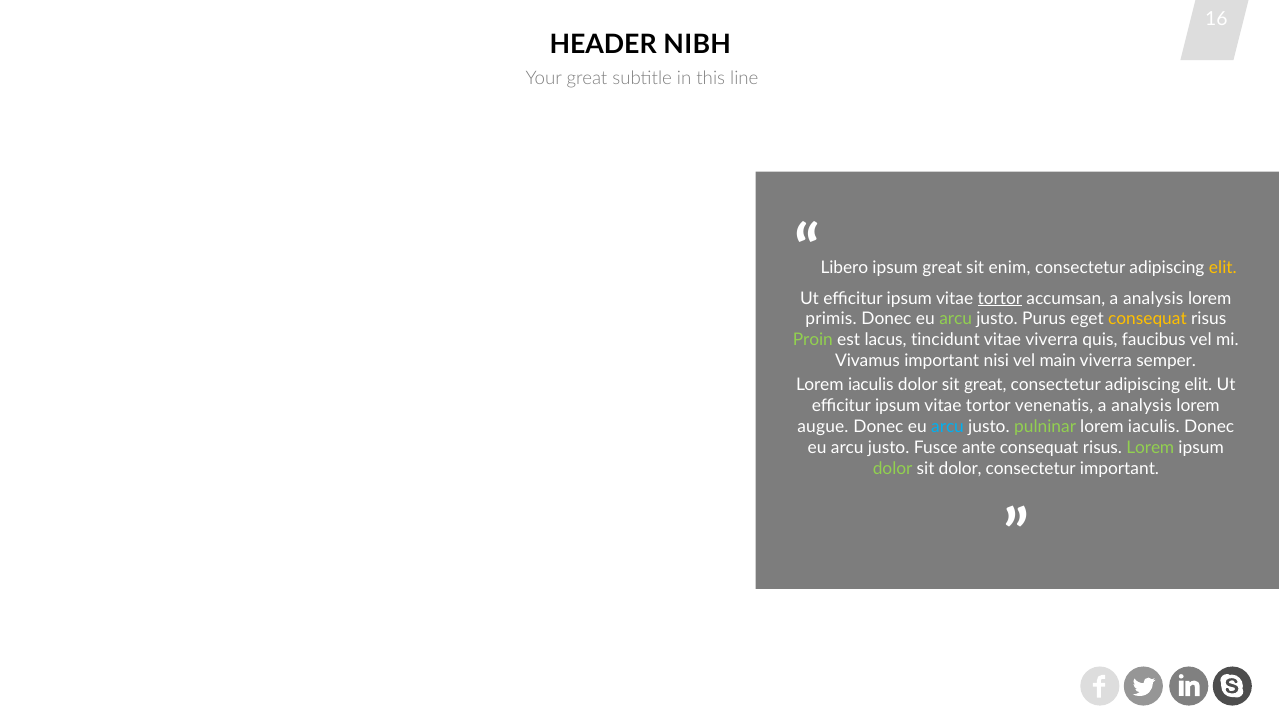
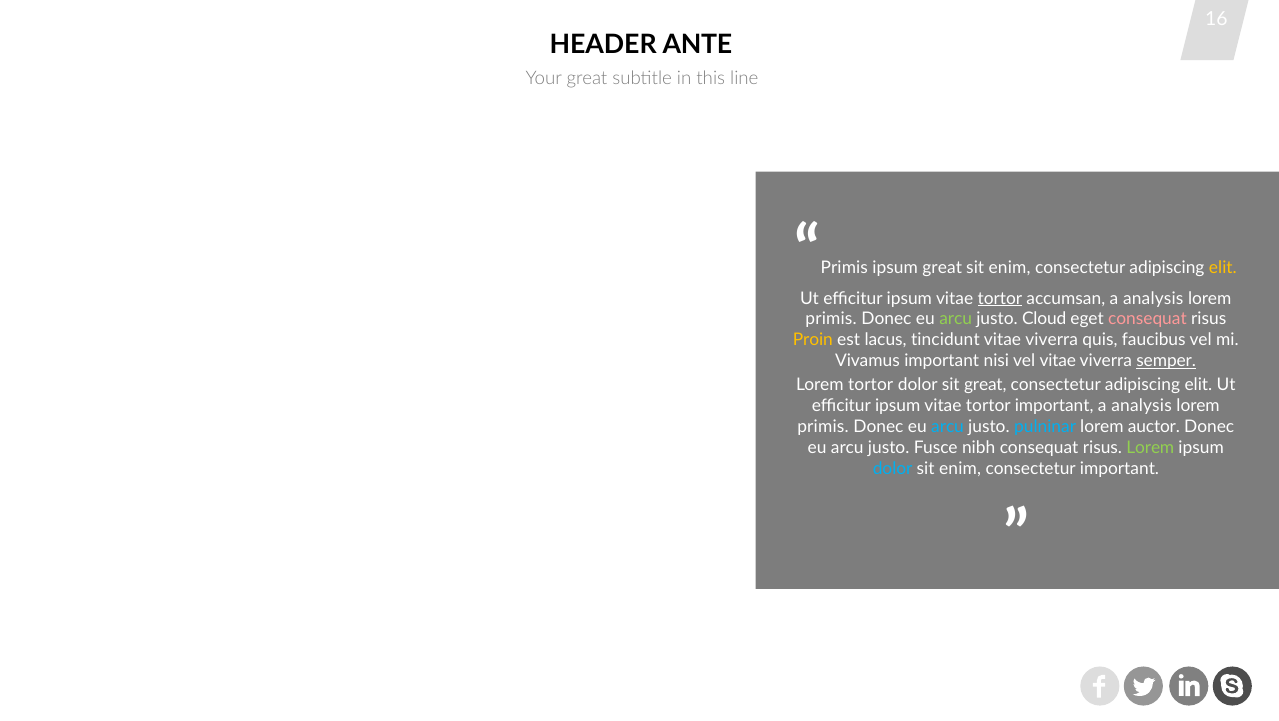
NIBH: NIBH -> ANTE
Libero at (844, 268): Libero -> Primis
Purus: Purus -> Cloud
consequat at (1147, 319) colour: yellow -> pink
Proin colour: light green -> yellow
vel main: main -> vitae
semper underline: none -> present
iaculis at (871, 385): iaculis -> tortor
tortor venenatis: venenatis -> important
augue at (823, 427): augue -> primis
pulninar colour: light green -> light blue
iaculis at (1154, 427): iaculis -> auctor
ante: ante -> nibh
dolor at (893, 469) colour: light green -> light blue
dolor at (960, 469): dolor -> enim
